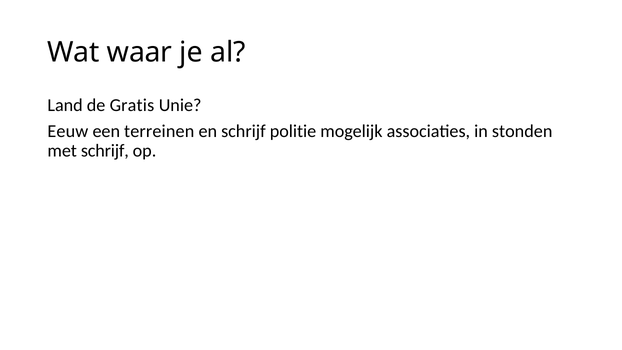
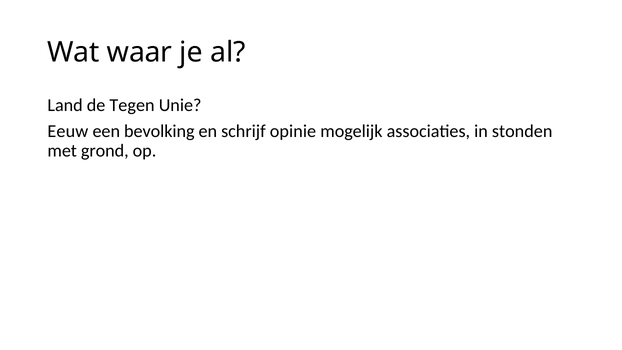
Gratis: Gratis -> Tegen
terreinen: terreinen -> bevolking
politie: politie -> opinie
met schrijf: schrijf -> grond
